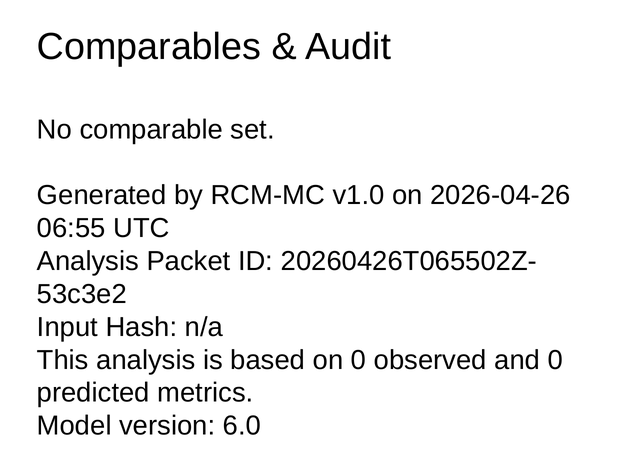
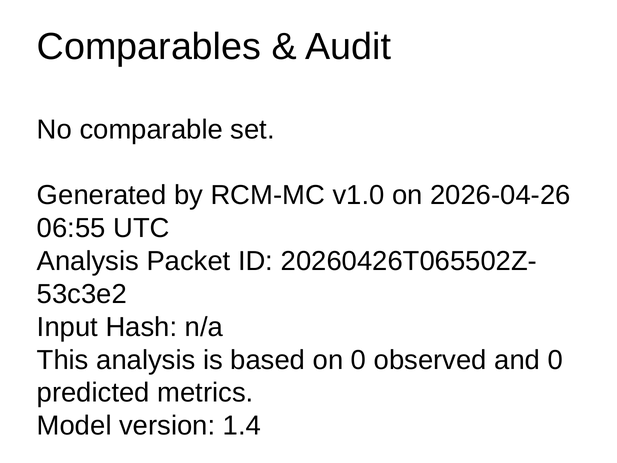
6.0: 6.0 -> 1.4
